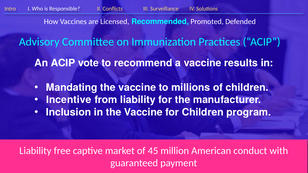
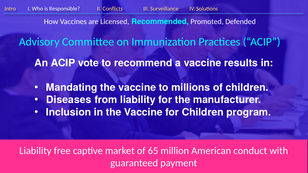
Incentive: Incentive -> Diseases
45: 45 -> 65
